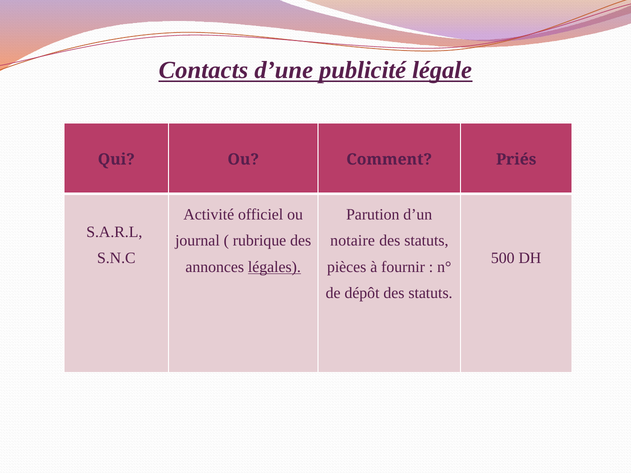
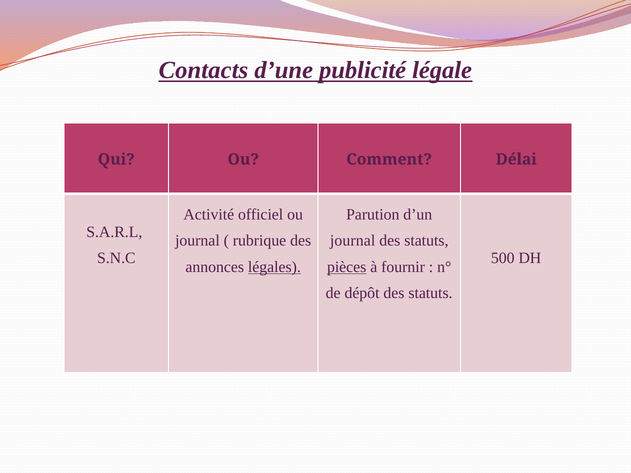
Priés: Priés -> Délai
notaire at (353, 241): notaire -> journal
pièces underline: none -> present
